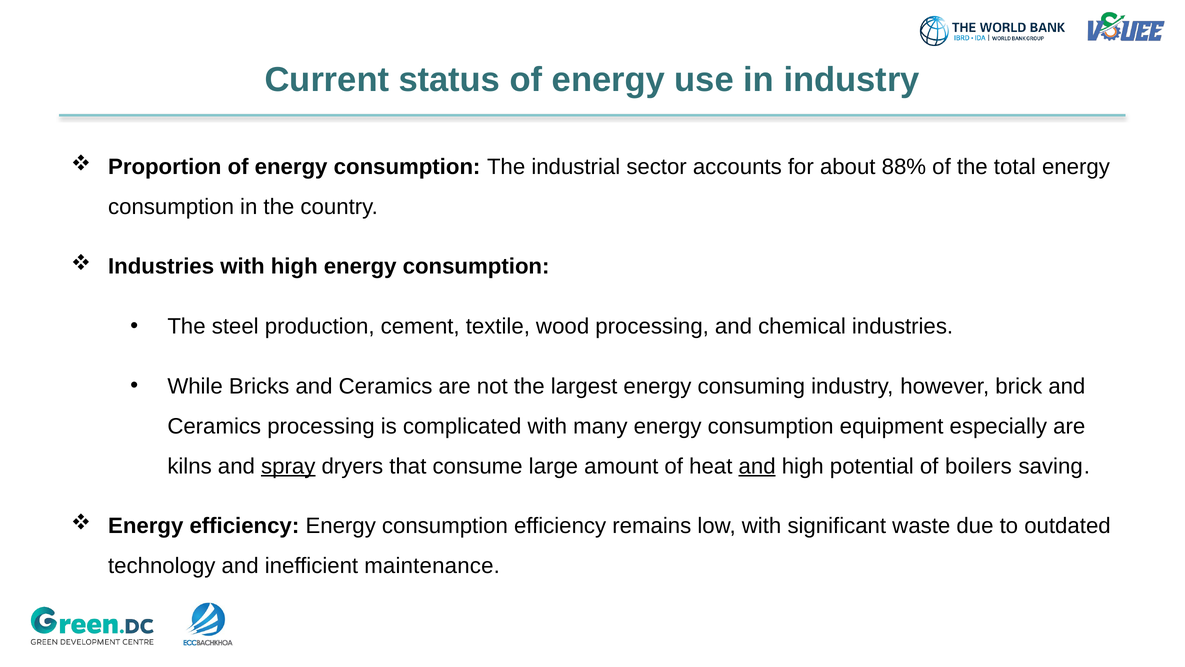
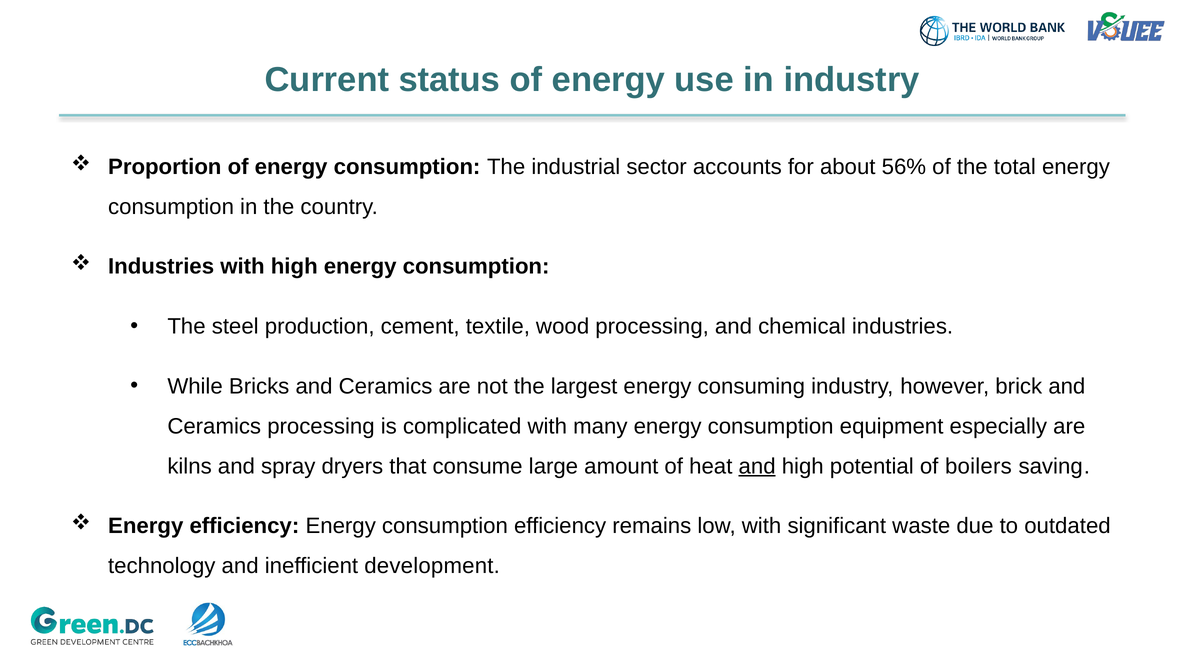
88%: 88% -> 56%
spray underline: present -> none
maintenance: maintenance -> development
